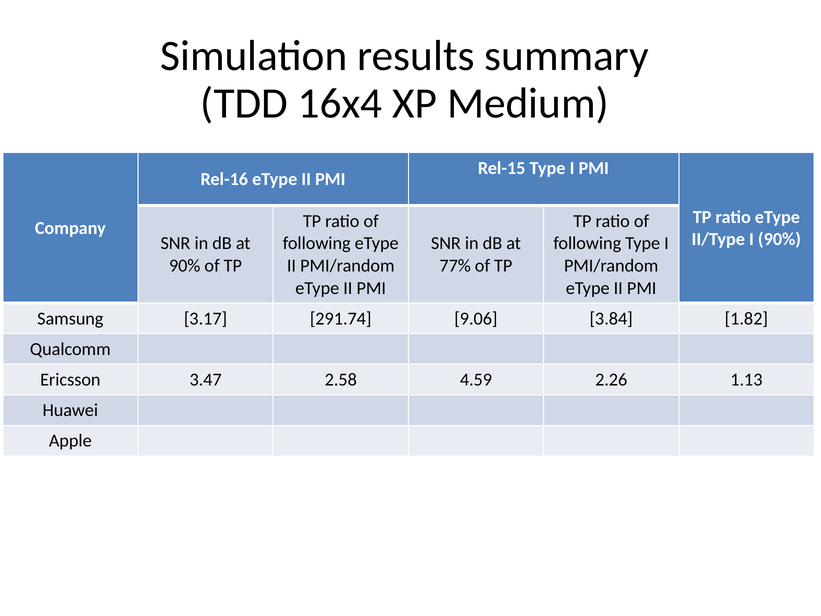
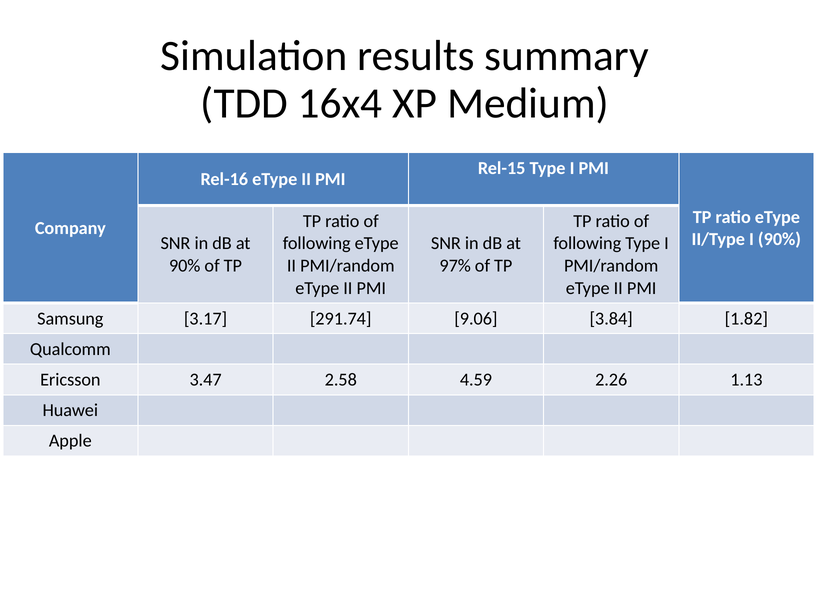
77%: 77% -> 97%
